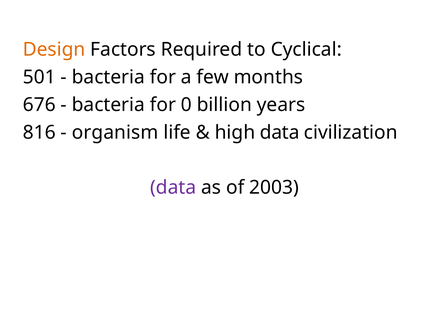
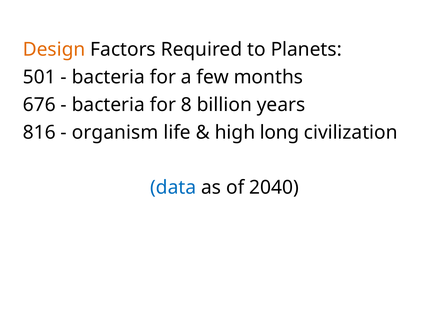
Cyclical: Cyclical -> Planets
0: 0 -> 8
high data: data -> long
data at (173, 187) colour: purple -> blue
2003: 2003 -> 2040
